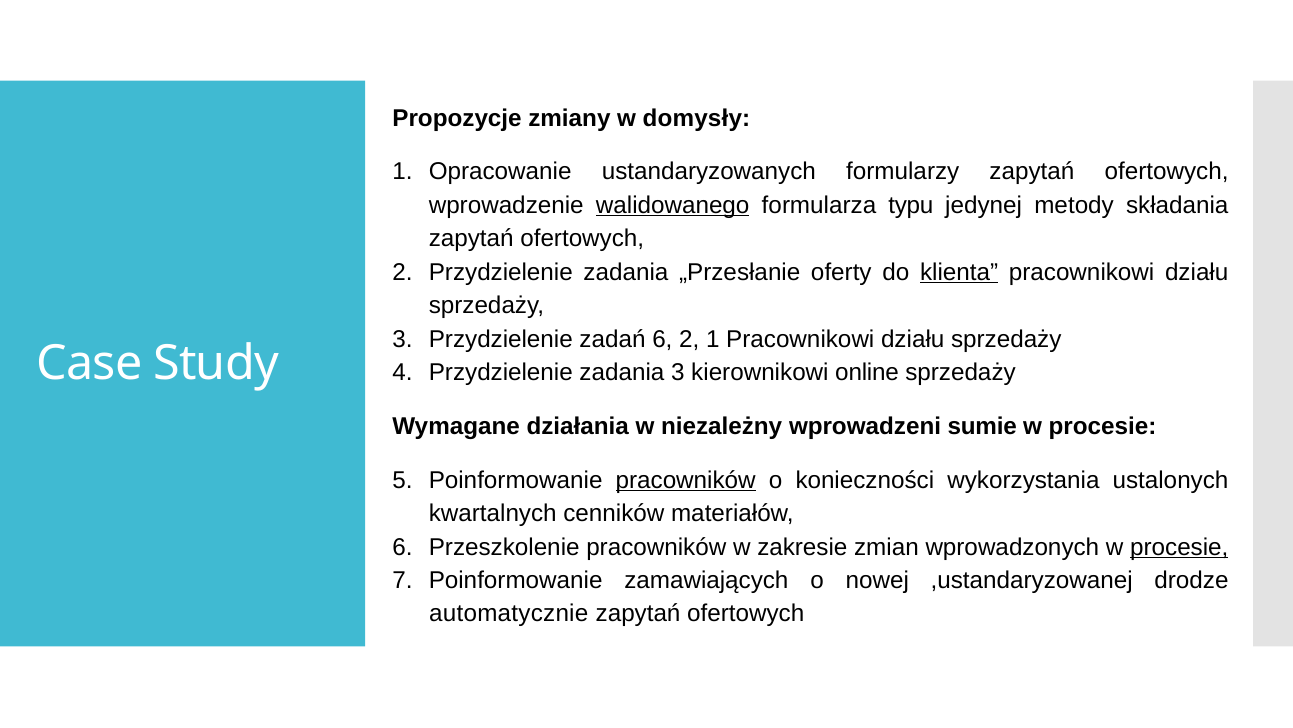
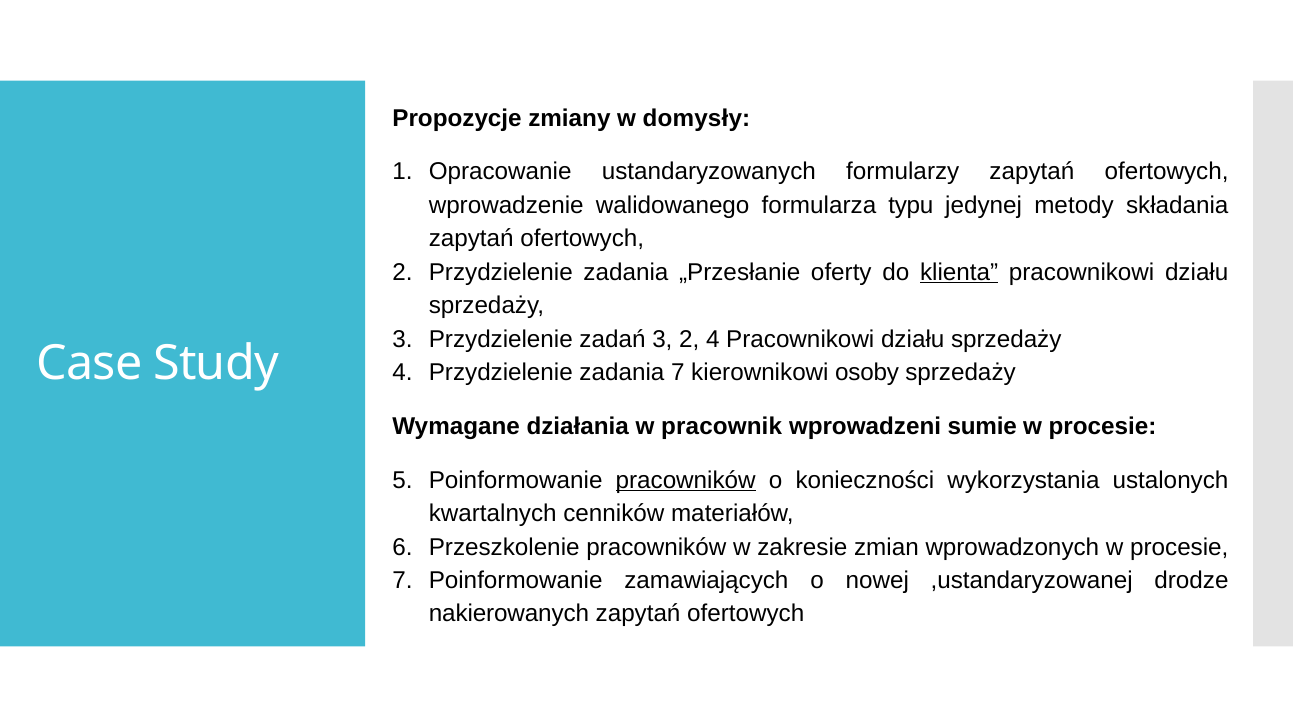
walidowanego underline: present -> none
zadań 6: 6 -> 3
2 1: 1 -> 4
zadania 3: 3 -> 7
online: online -> osoby
niezależny: niezależny -> pracownik
procesie at (1179, 546) underline: present -> none
automatycznie: automatycznie -> nakierowanych
